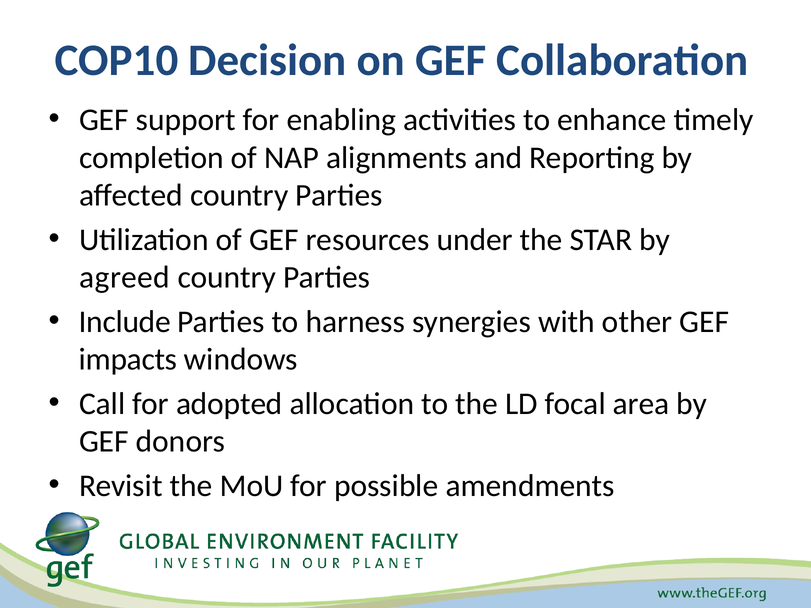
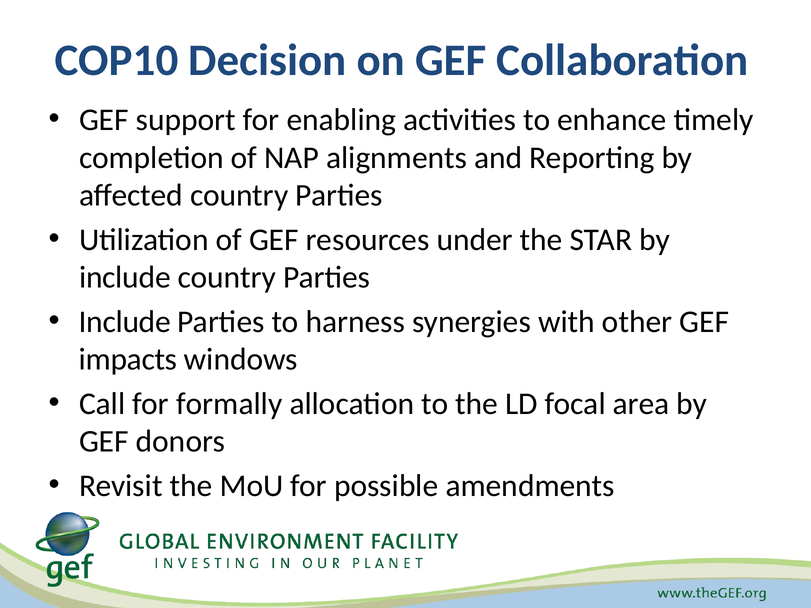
agreed at (125, 278): agreed -> include
adopted: adopted -> formally
